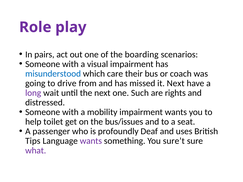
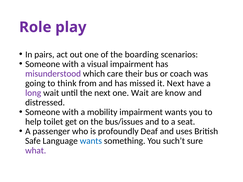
misunderstood colour: blue -> purple
drive: drive -> think
one Such: Such -> Wait
rights: rights -> know
Tips: Tips -> Safe
wants at (91, 141) colour: purple -> blue
sure’t: sure’t -> such’t
